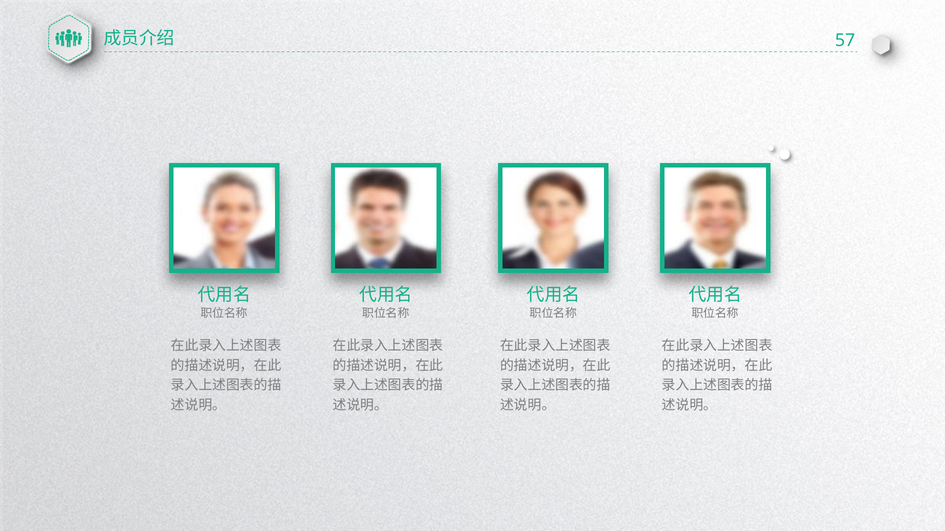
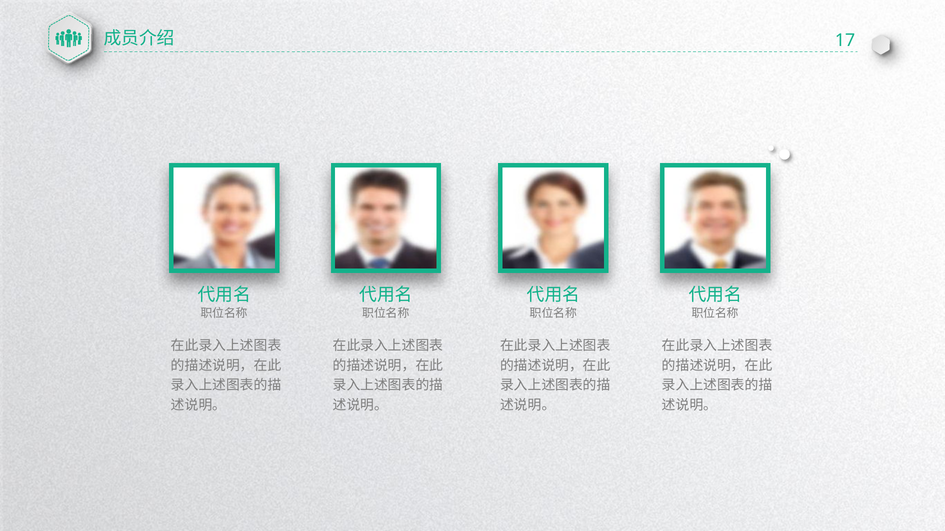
57: 57 -> 17
